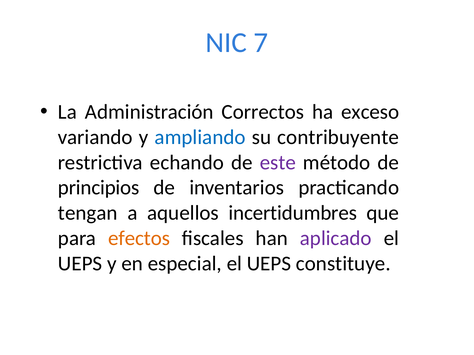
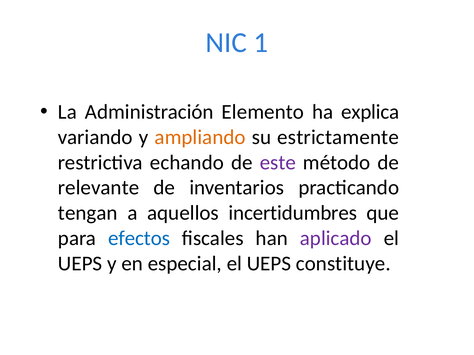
7: 7 -> 1
Correctos: Correctos -> Elemento
exceso: exceso -> explica
ampliando colour: blue -> orange
contribuyente: contribuyente -> estrictamente
principios: principios -> relevante
efectos colour: orange -> blue
